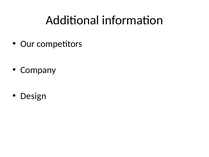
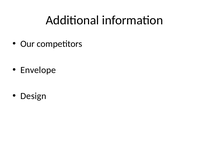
Company: Company -> Envelope
